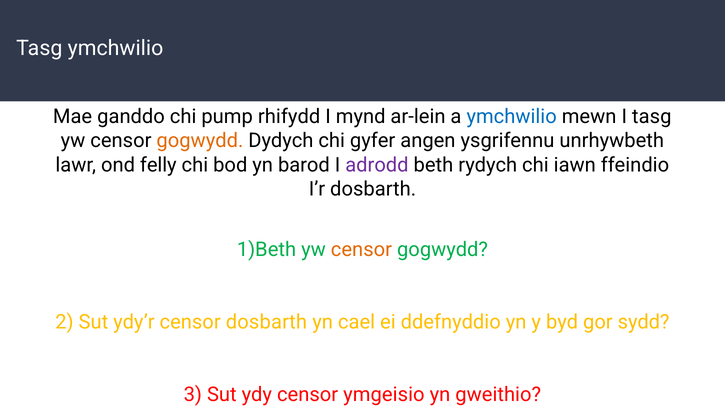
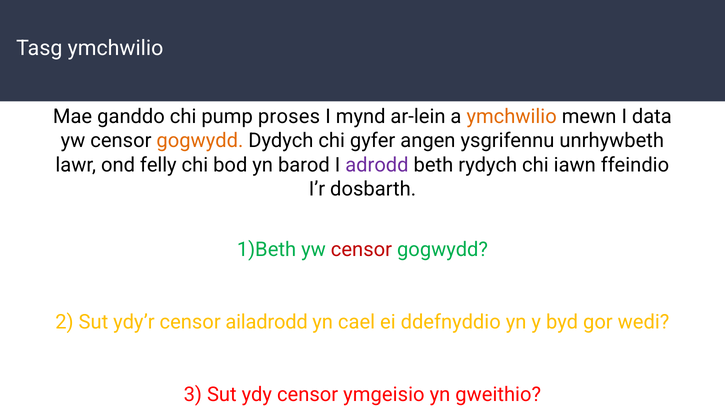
rhifydd: rhifydd -> proses
ymchwilio at (512, 116) colour: blue -> orange
I tasg: tasg -> data
censor at (361, 249) colour: orange -> red
censor dosbarth: dosbarth -> ailadrodd
sydd: sydd -> wedi
